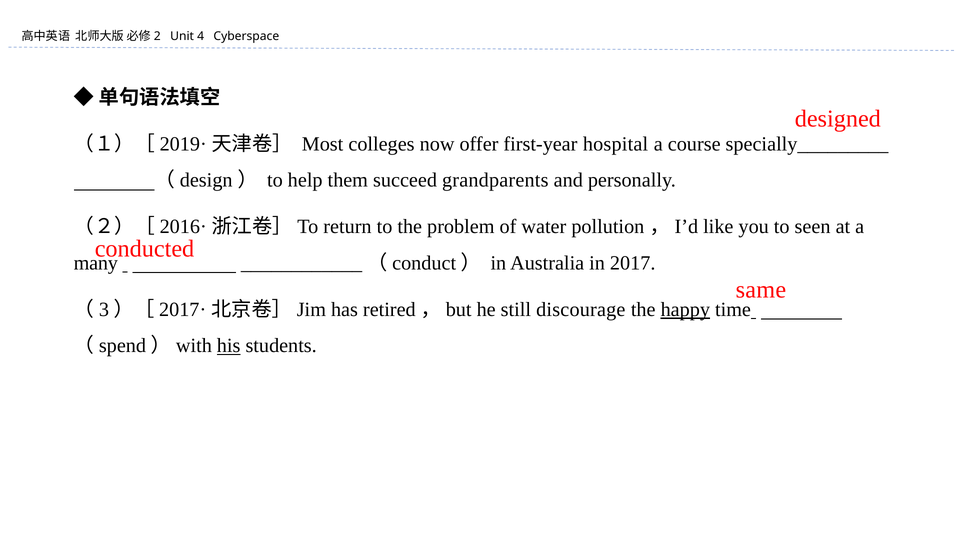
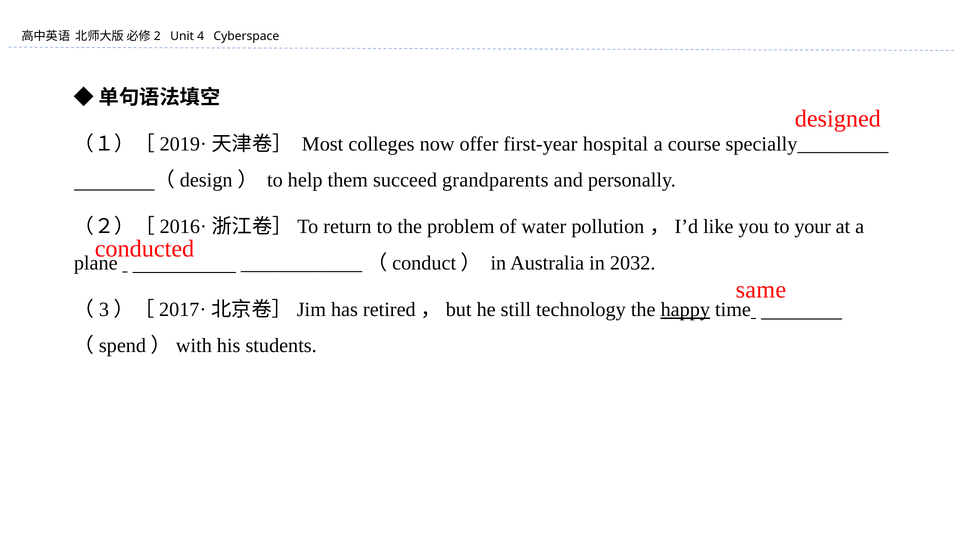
seen: seen -> your
many: many -> plane
2017: 2017 -> 2032
discourage: discourage -> technology
his underline: present -> none
